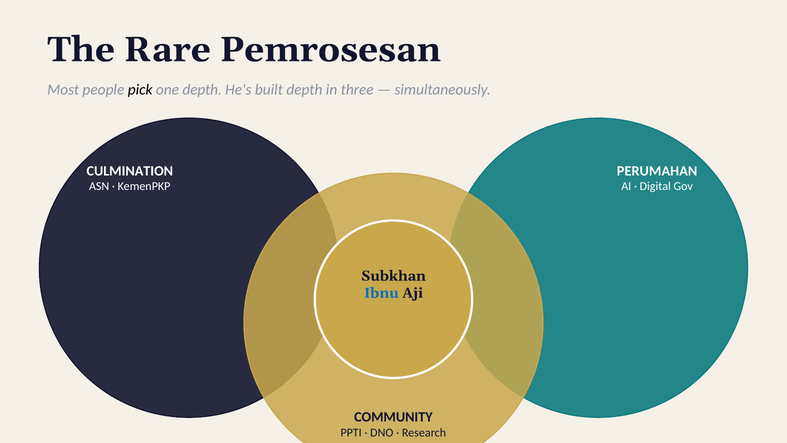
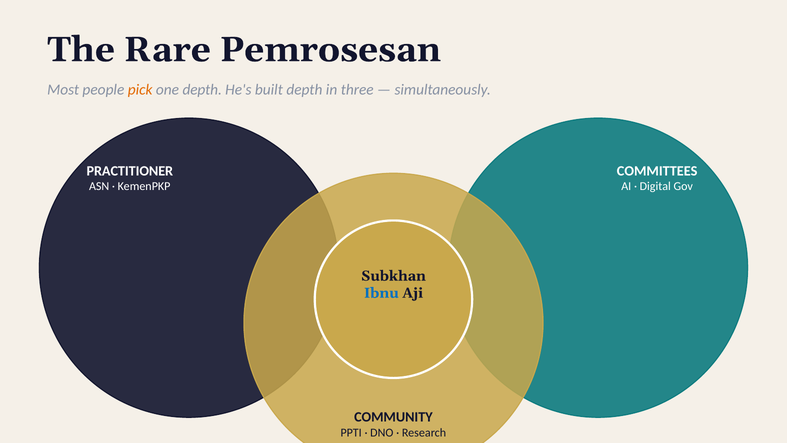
pick colour: black -> orange
CULMINATION: CULMINATION -> PRACTITIONER
PERUMAHAN: PERUMAHAN -> COMMITTEES
